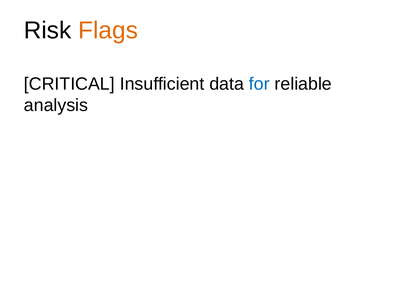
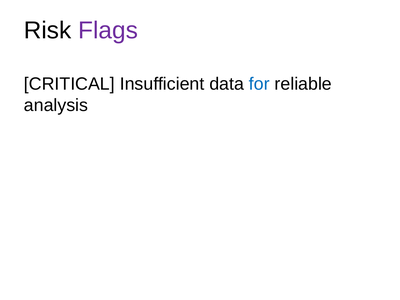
Flags colour: orange -> purple
